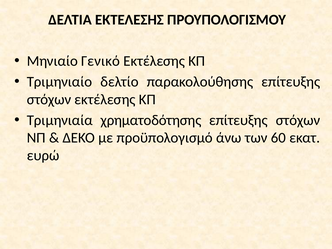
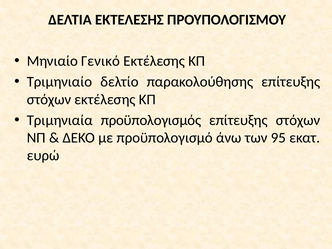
χρηματοδότησης: χρηματοδότησης -> προϋπολογισμός
60: 60 -> 95
